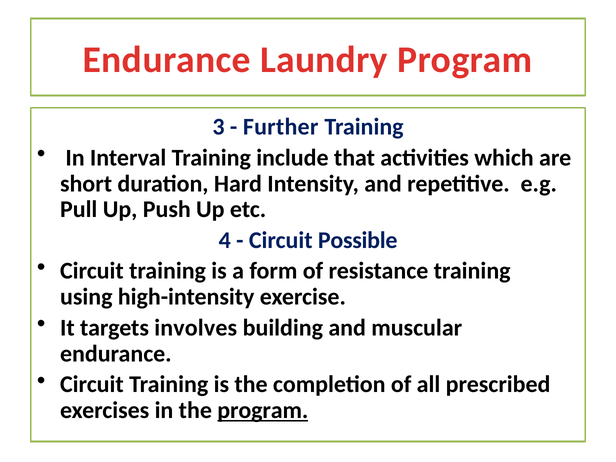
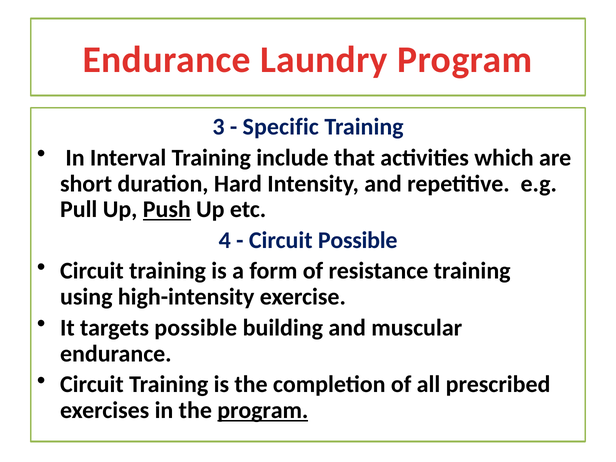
Further: Further -> Specific
Push underline: none -> present
targets involves: involves -> possible
